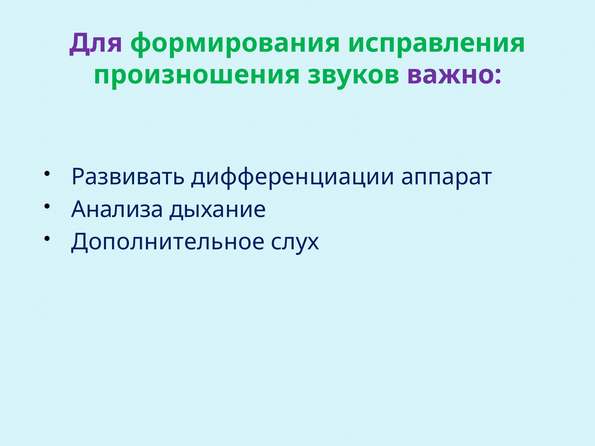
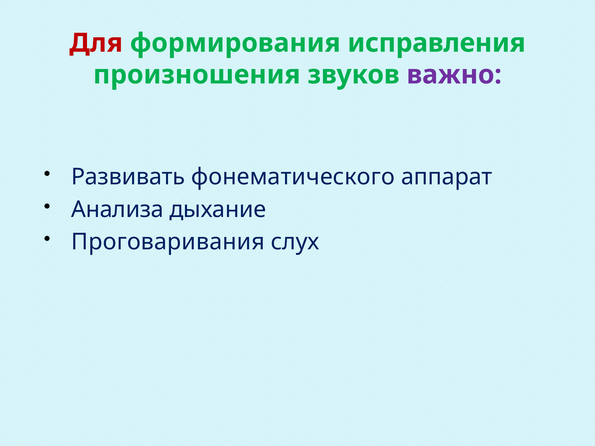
Для colour: purple -> red
дифференциации: дифференциации -> фонематического
Дополнительное: Дополнительное -> Проговаривания
